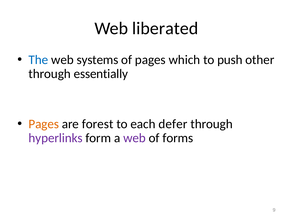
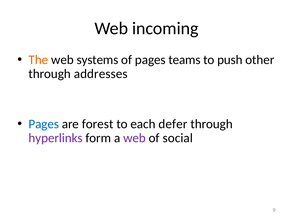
liberated: liberated -> incoming
The colour: blue -> orange
which: which -> teams
essentially: essentially -> addresses
Pages at (44, 124) colour: orange -> blue
forms: forms -> social
